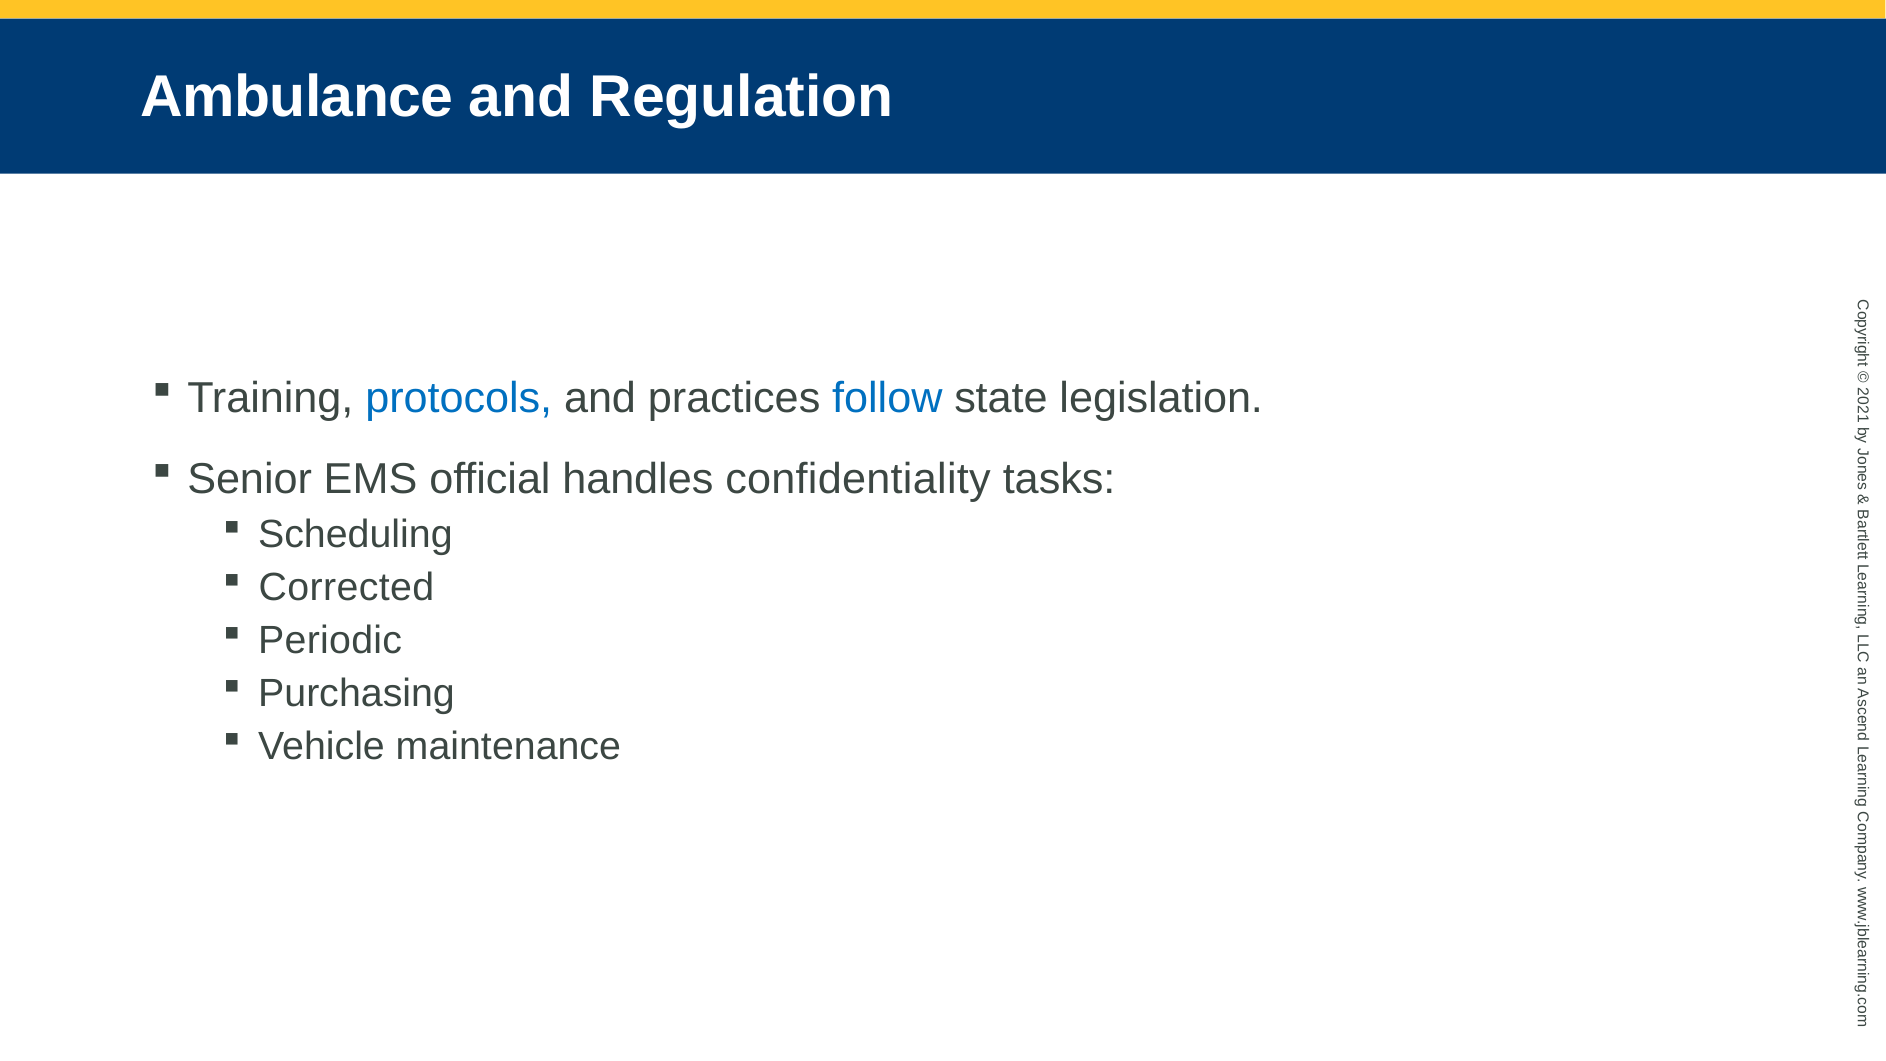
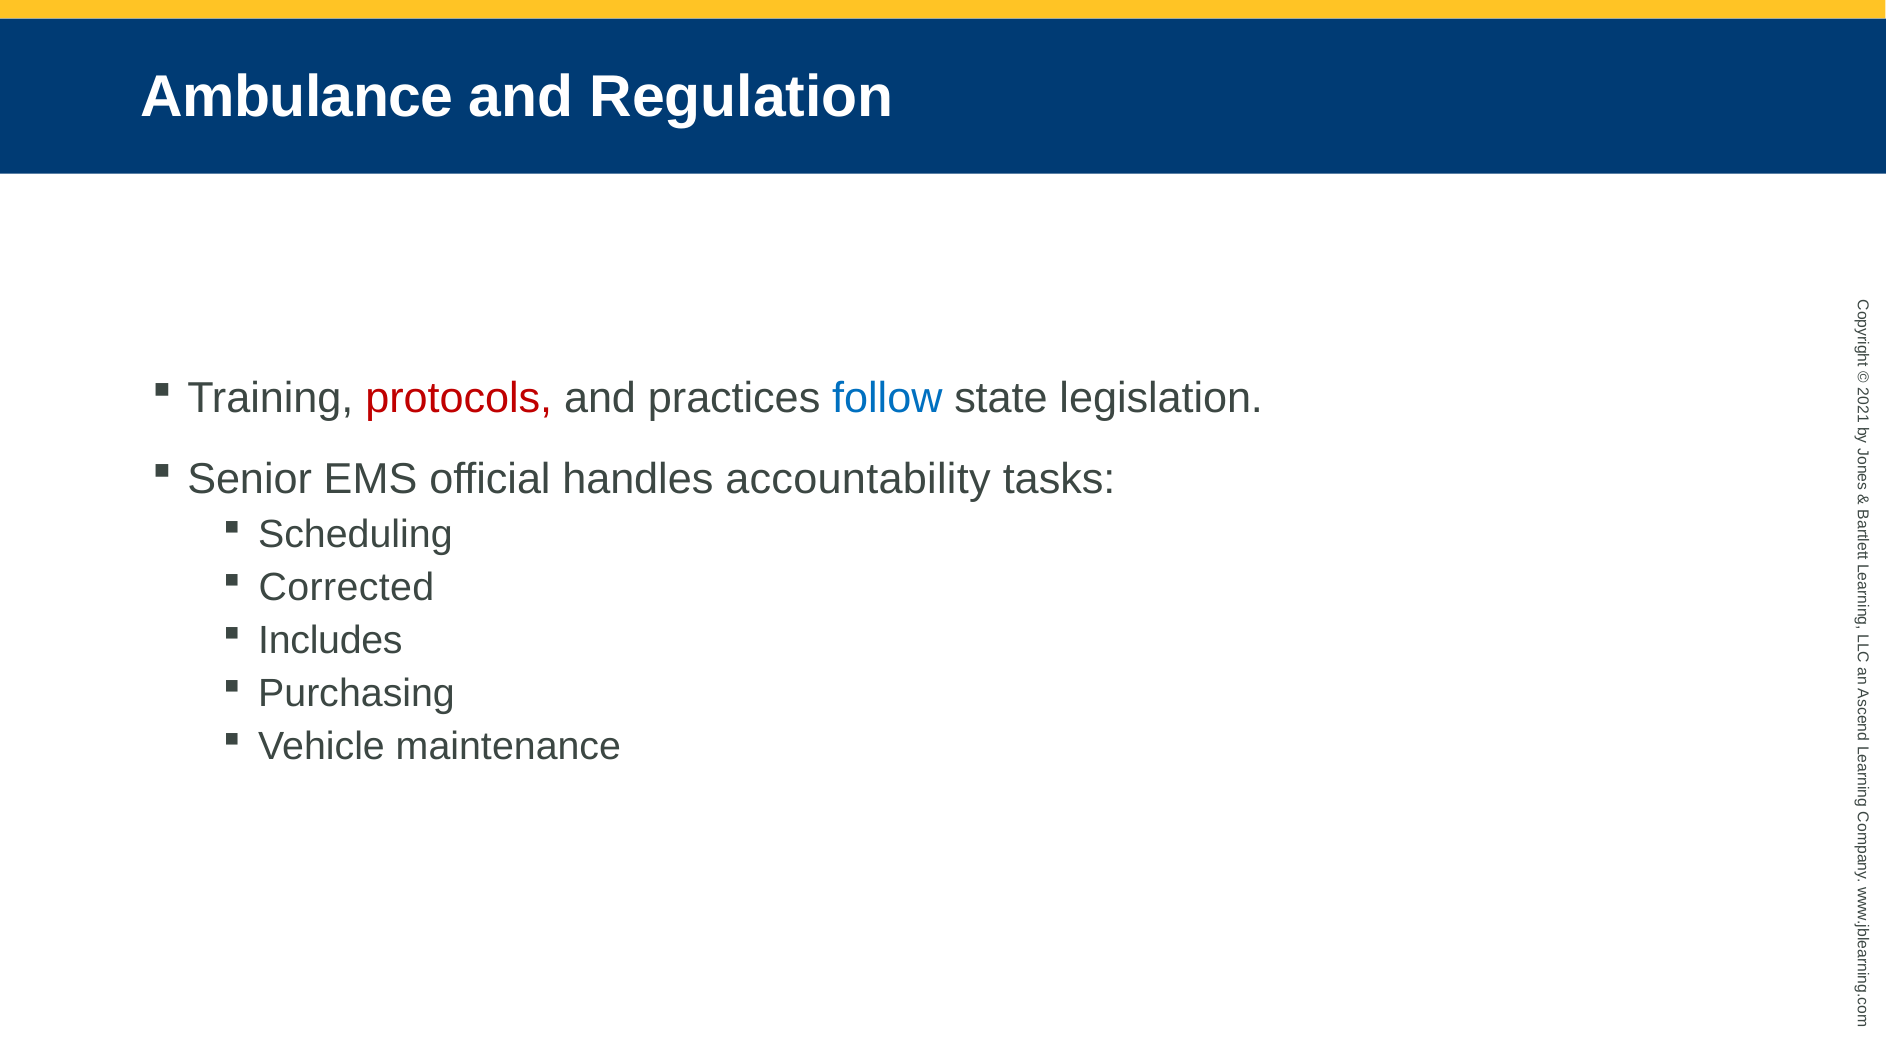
protocols colour: blue -> red
confidentiality: confidentiality -> accountability
Periodic: Periodic -> Includes
